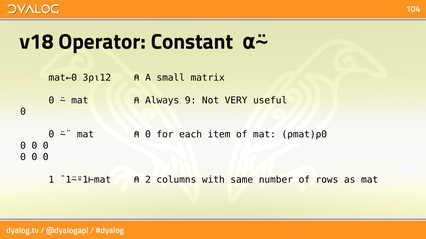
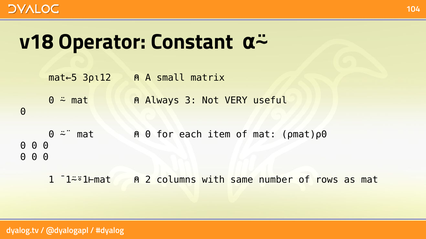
mat←0: mat←0 -> mat←5
9: 9 -> 3
